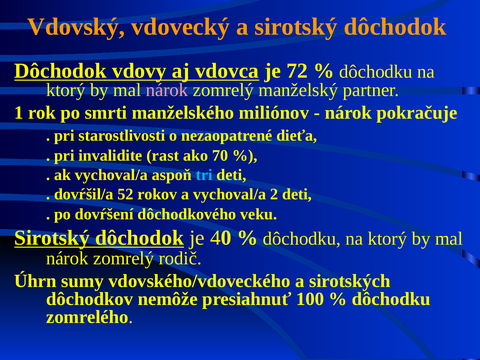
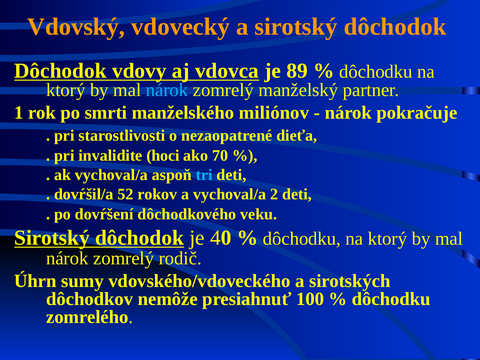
72: 72 -> 89
nárok at (167, 90) colour: pink -> light blue
rast: rast -> hoci
